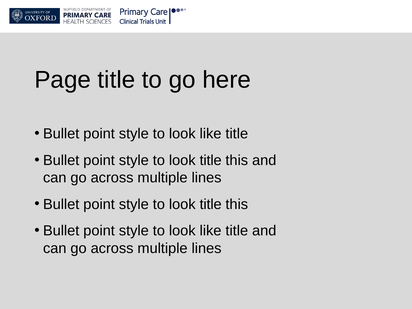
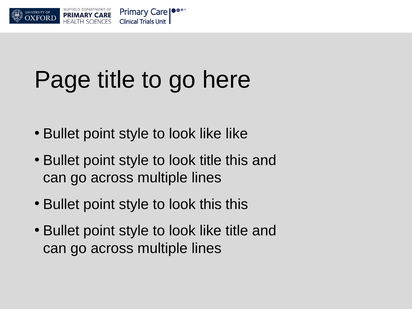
title at (237, 134): title -> like
title at (211, 204): title -> this
